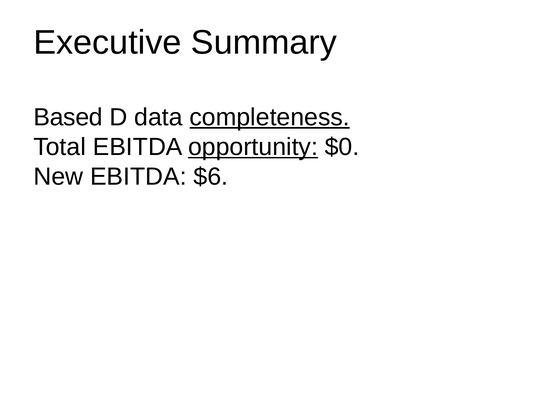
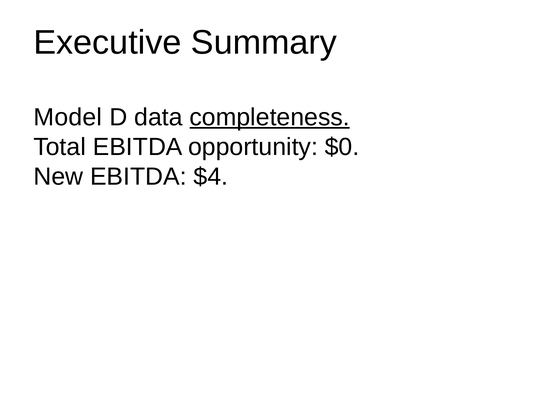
Based: Based -> Model
opportunity underline: present -> none
$6: $6 -> $4
